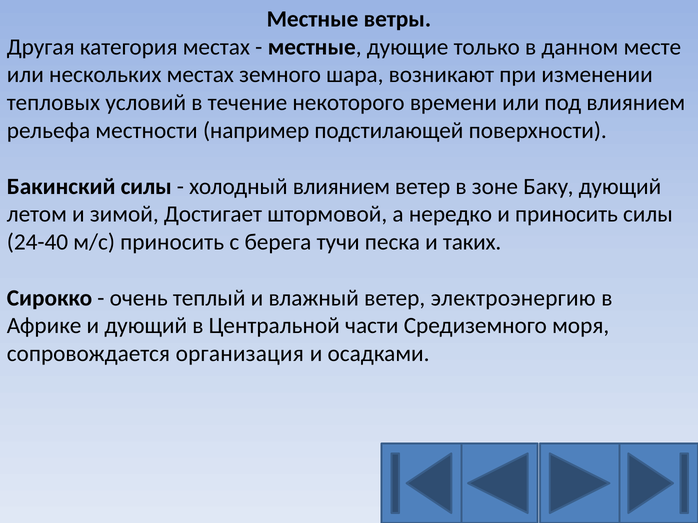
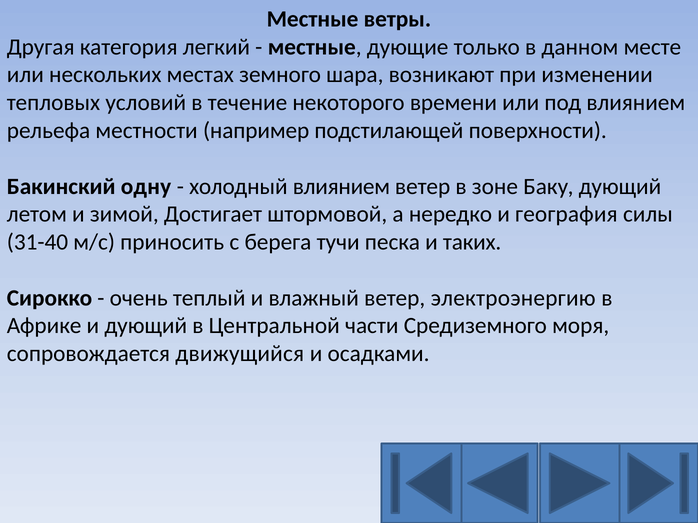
категория местах: местах -> легкий
Бакинский силы: силы -> одну
и приносить: приносить -> география
24-40: 24-40 -> 31-40
организация: организация -> движущийся
